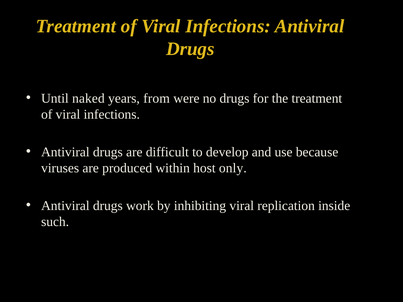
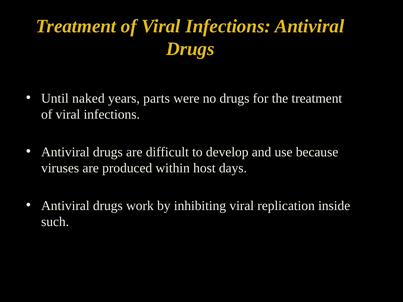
from: from -> parts
only: only -> days
